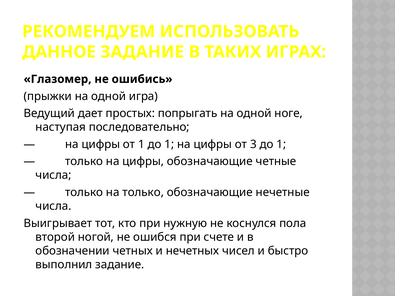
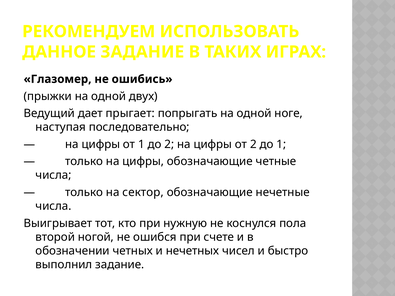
игра: игра -> двух
простых: простых -> прыгает
1 до 1: 1 -> 2
от 3: 3 -> 2
на только: только -> сектор
